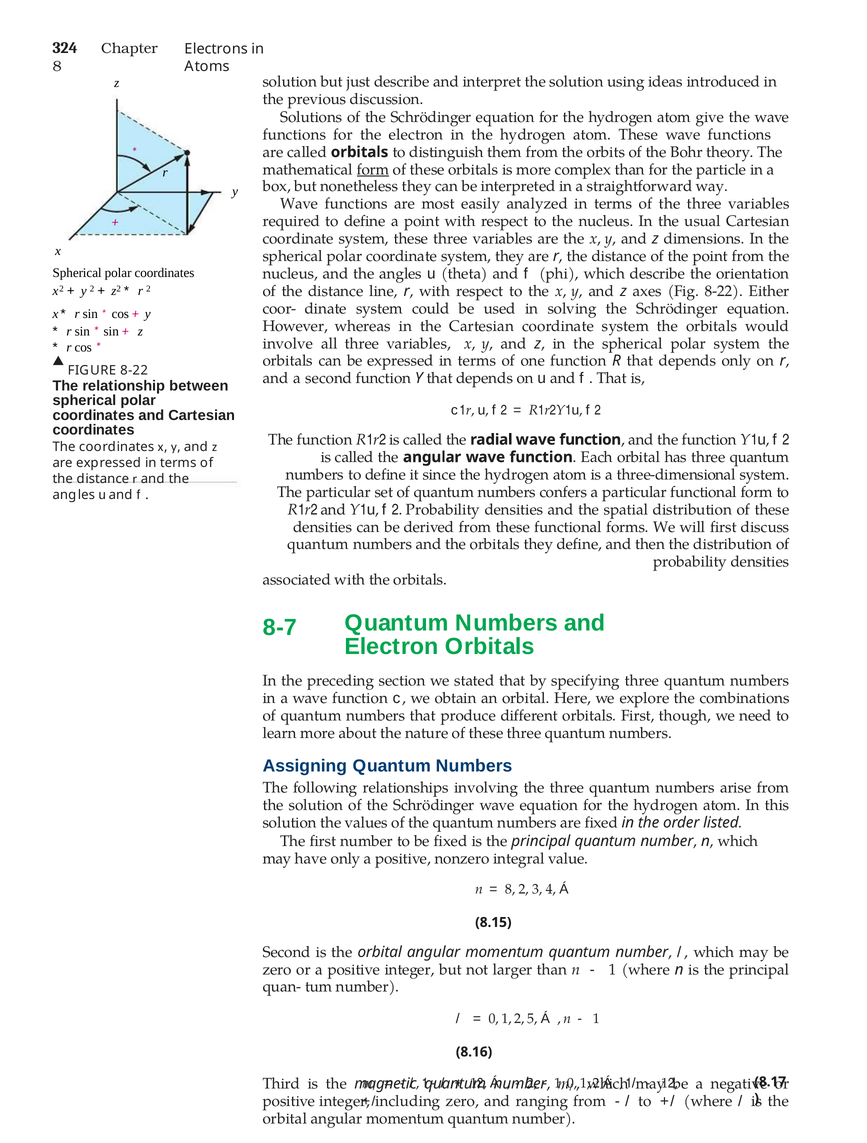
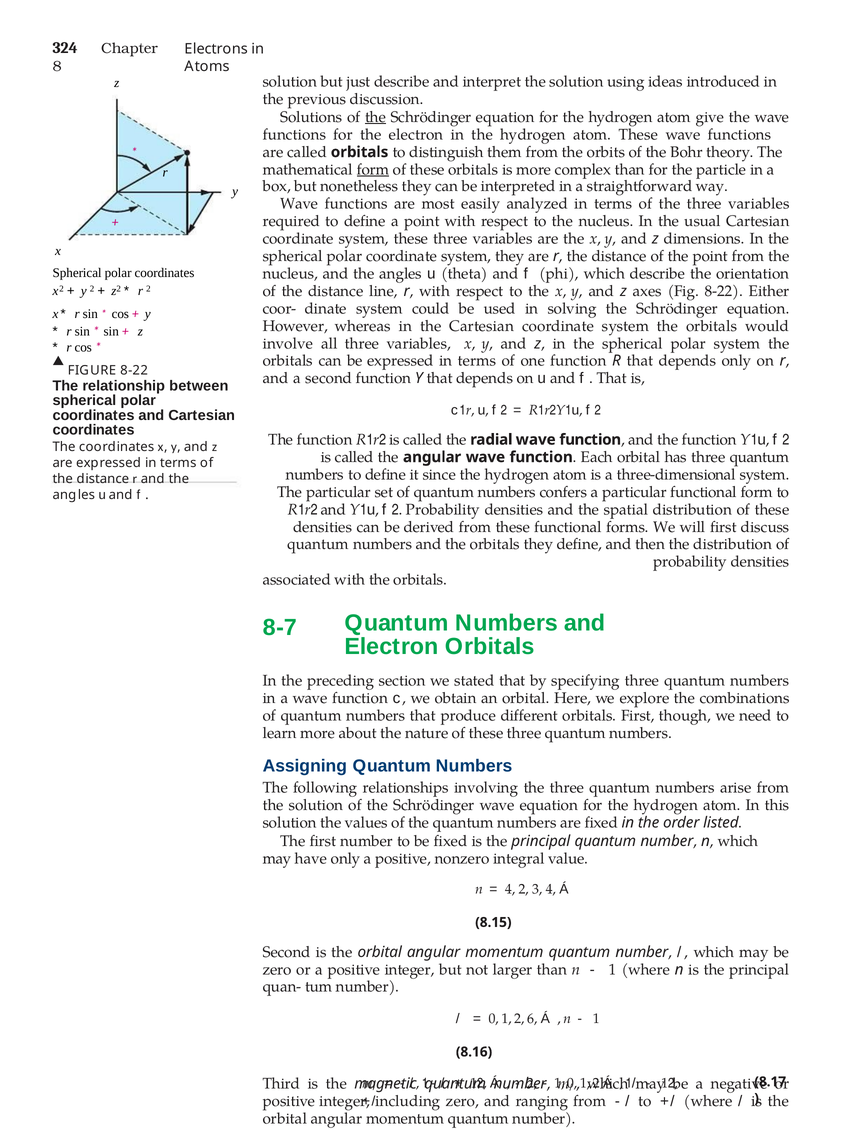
the at (376, 117) underline: none -> present
8 at (510, 889): 8 -> 4
5: 5 -> 6
